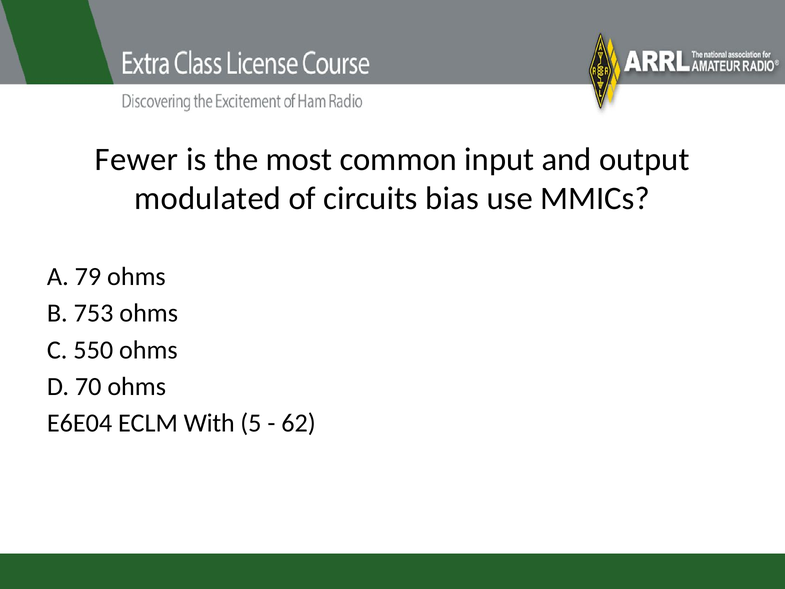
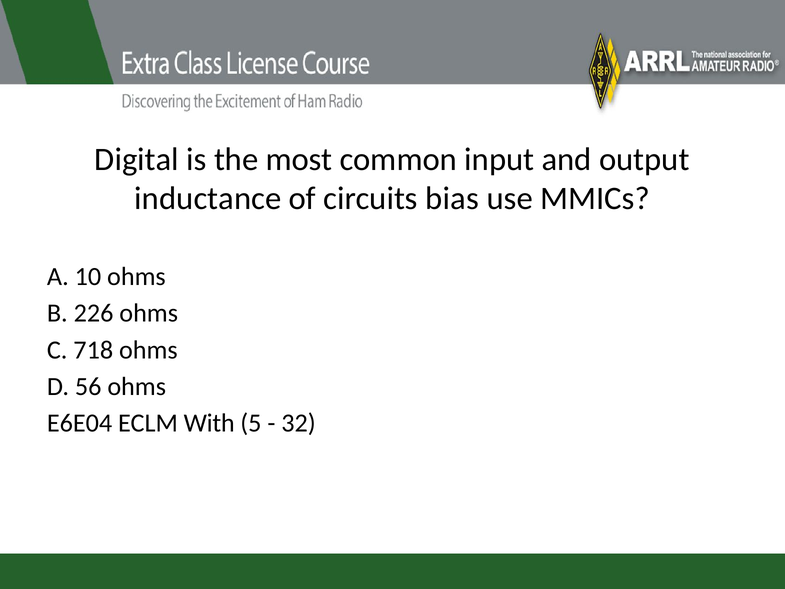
Fewer: Fewer -> Digital
modulated: modulated -> inductance
79: 79 -> 10
753: 753 -> 226
550: 550 -> 718
70: 70 -> 56
62: 62 -> 32
